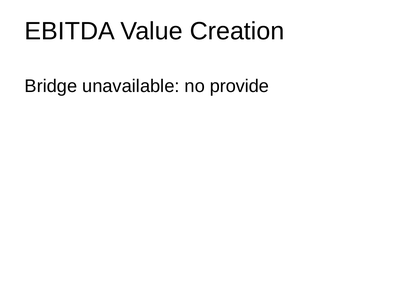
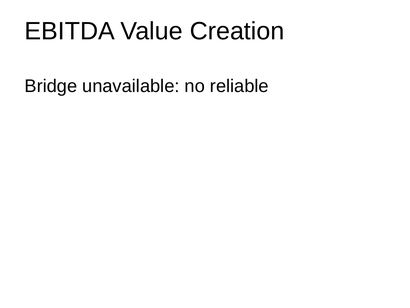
provide: provide -> reliable
